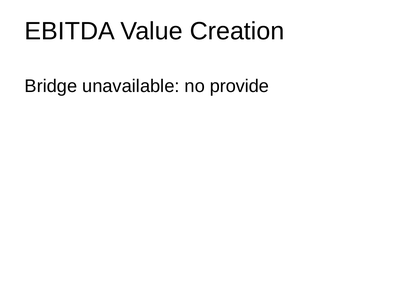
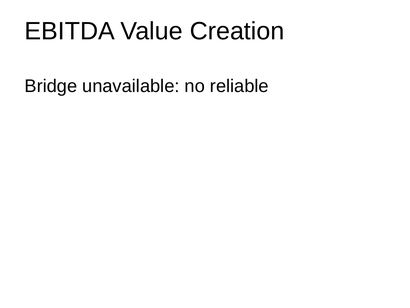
provide: provide -> reliable
